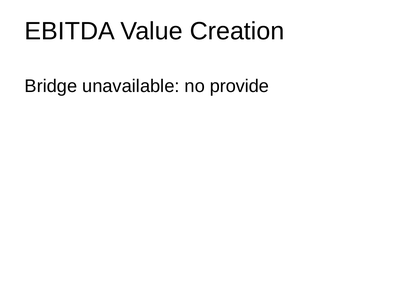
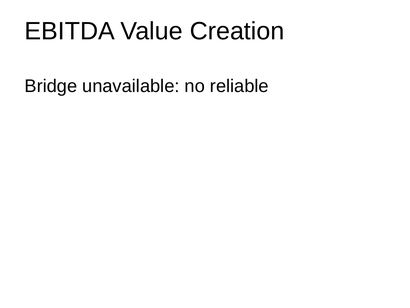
provide: provide -> reliable
